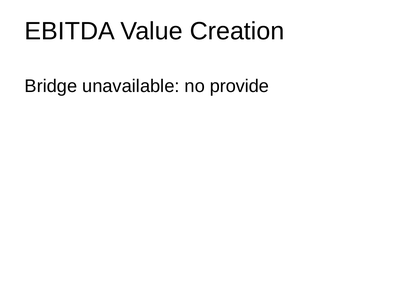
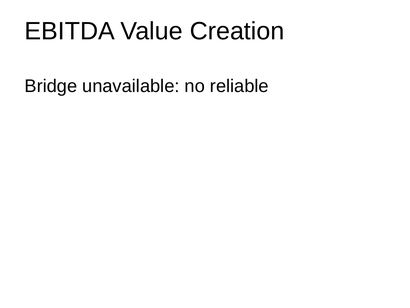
provide: provide -> reliable
